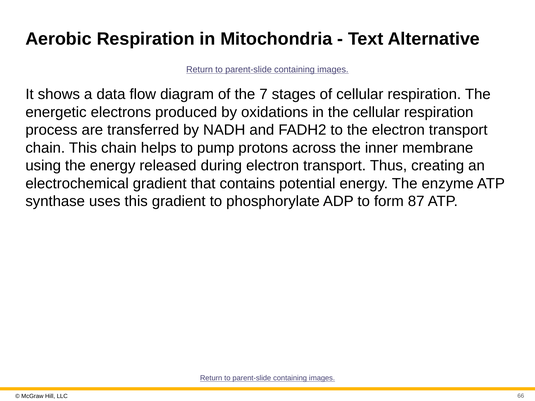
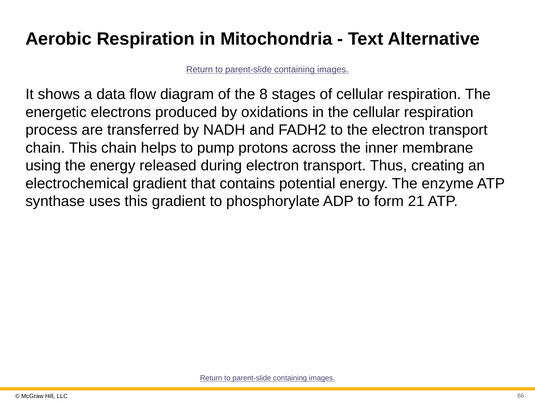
7: 7 -> 8
87: 87 -> 21
